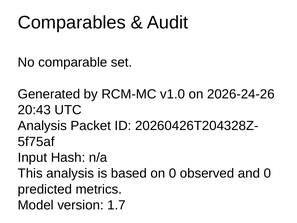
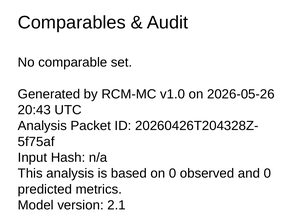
2026-24-26: 2026-24-26 -> 2026-05-26
1.7: 1.7 -> 2.1
